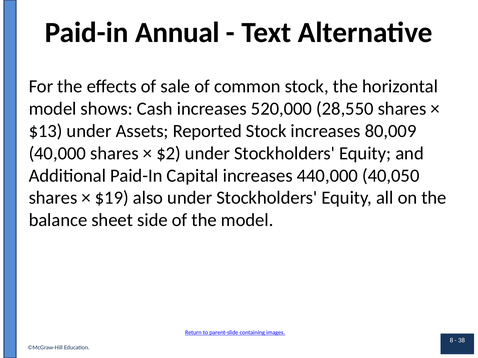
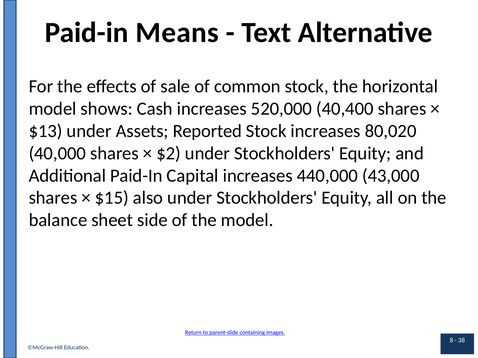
Annual: Annual -> Means
28,550: 28,550 -> 40,400
80,009: 80,009 -> 80,020
40,050: 40,050 -> 43,000
$19: $19 -> $15
